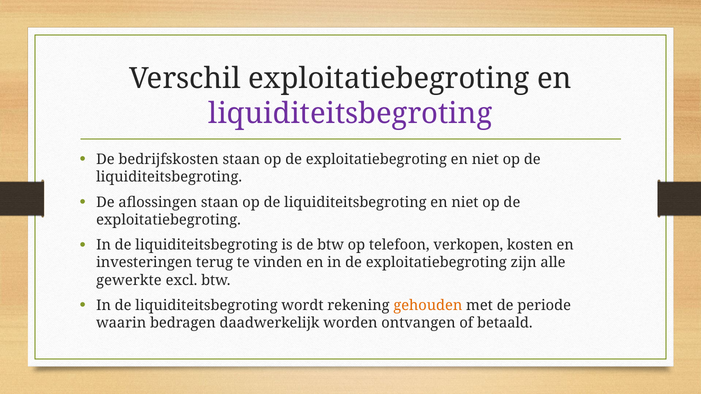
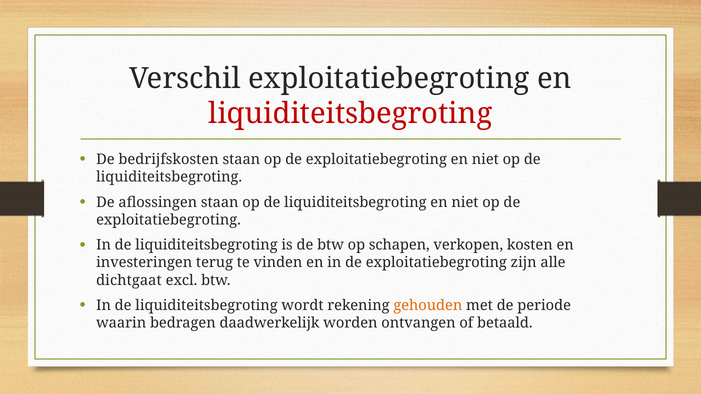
liquiditeitsbegroting at (350, 114) colour: purple -> red
telefoon: telefoon -> schapen
gewerkte: gewerkte -> dichtgaat
